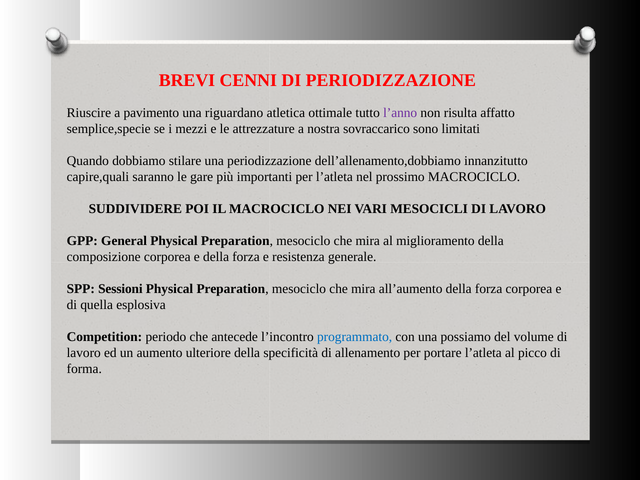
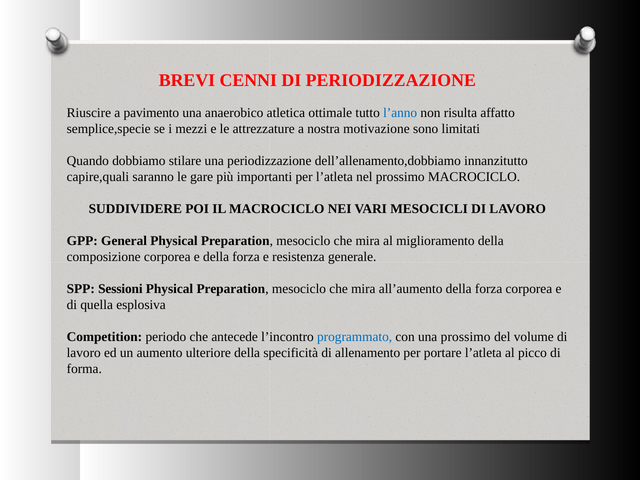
riguardano: riguardano -> anaerobico
l’anno colour: purple -> blue
sovraccarico: sovraccarico -> motivazione
una possiamo: possiamo -> prossimo
